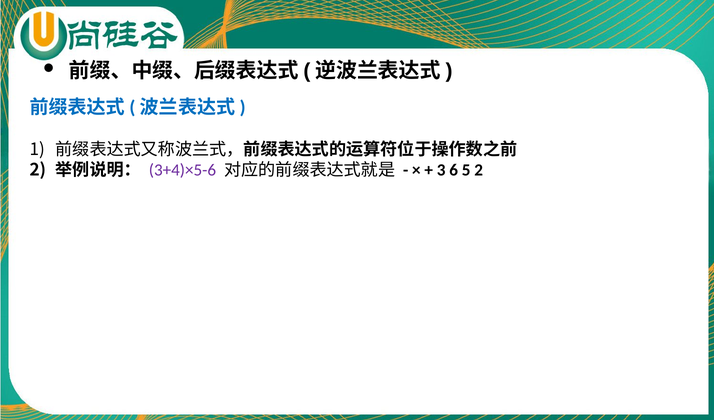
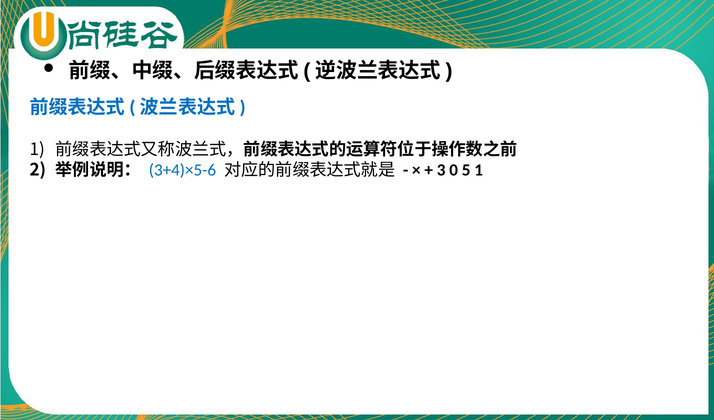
3+4)×5-6 colour: purple -> blue
6: 6 -> 0
5 2: 2 -> 1
